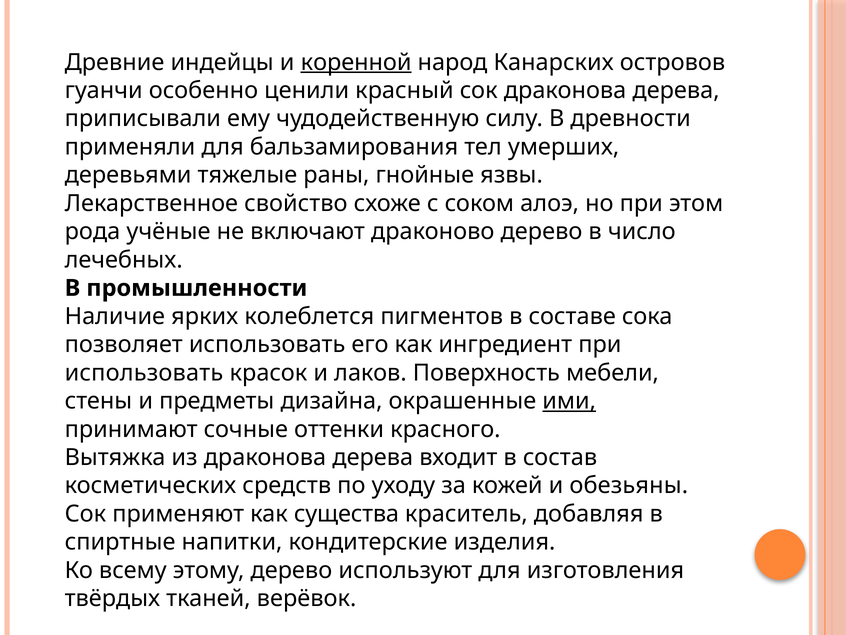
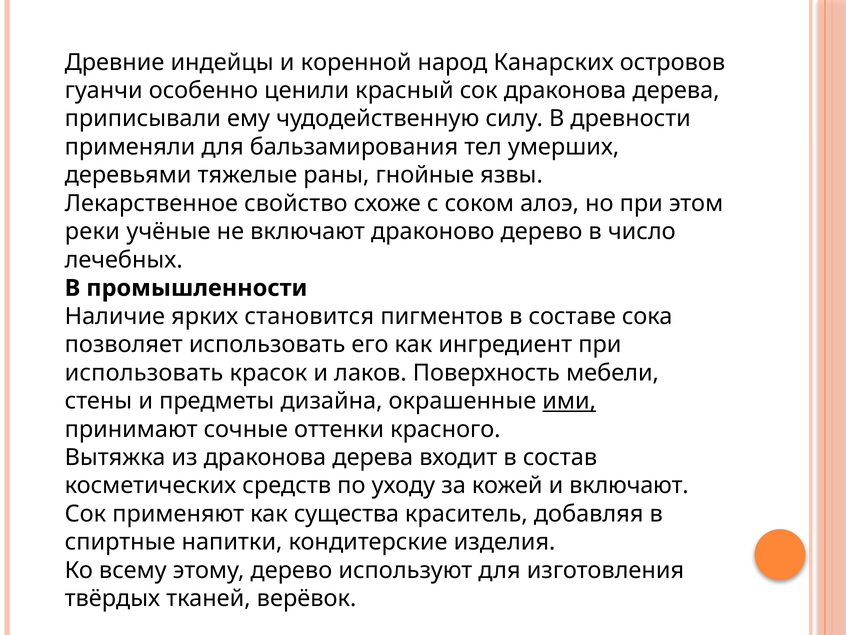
коренной underline: present -> none
рода: рода -> реки
колеблется: колеблется -> становится
и обезьяны: обезьяны -> включают
